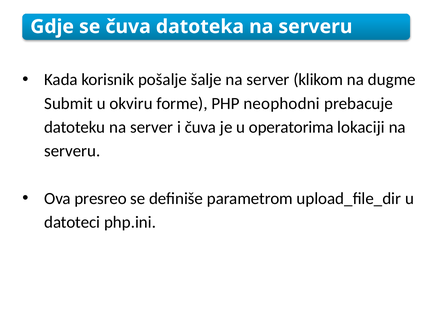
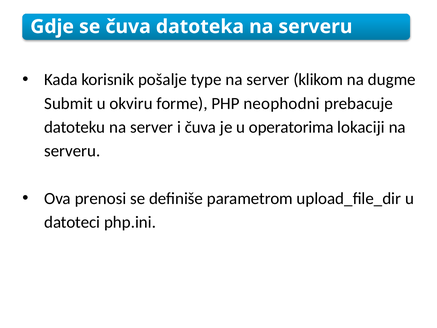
šalje: šalje -> type
presreo: presreo -> prenosi
